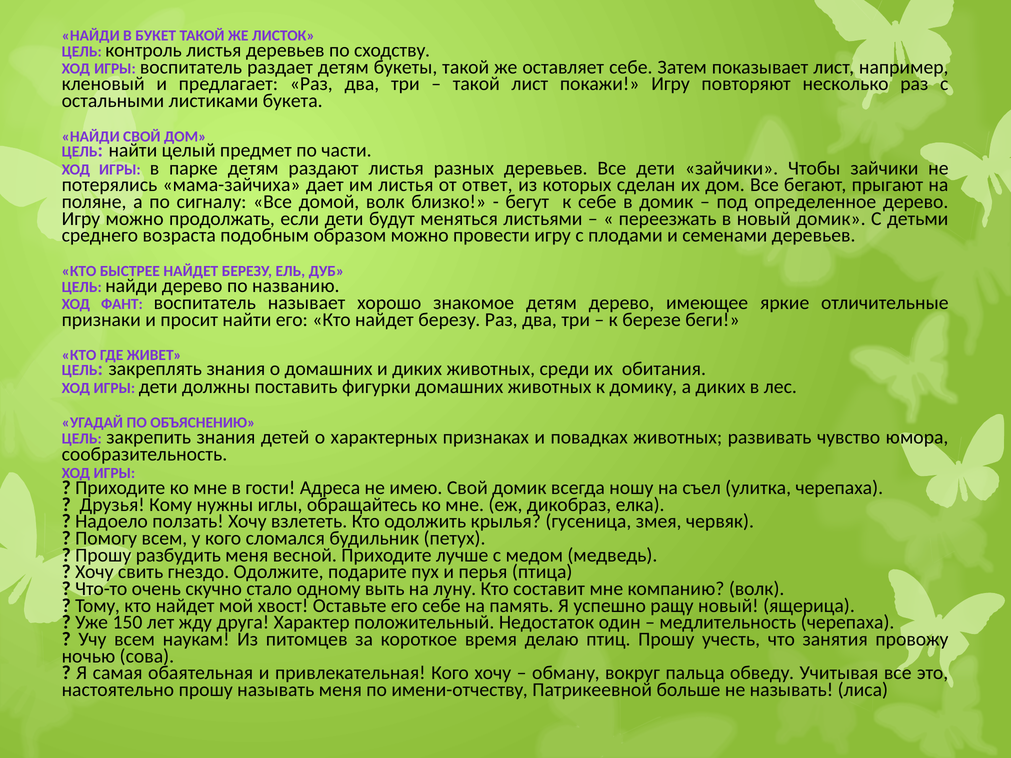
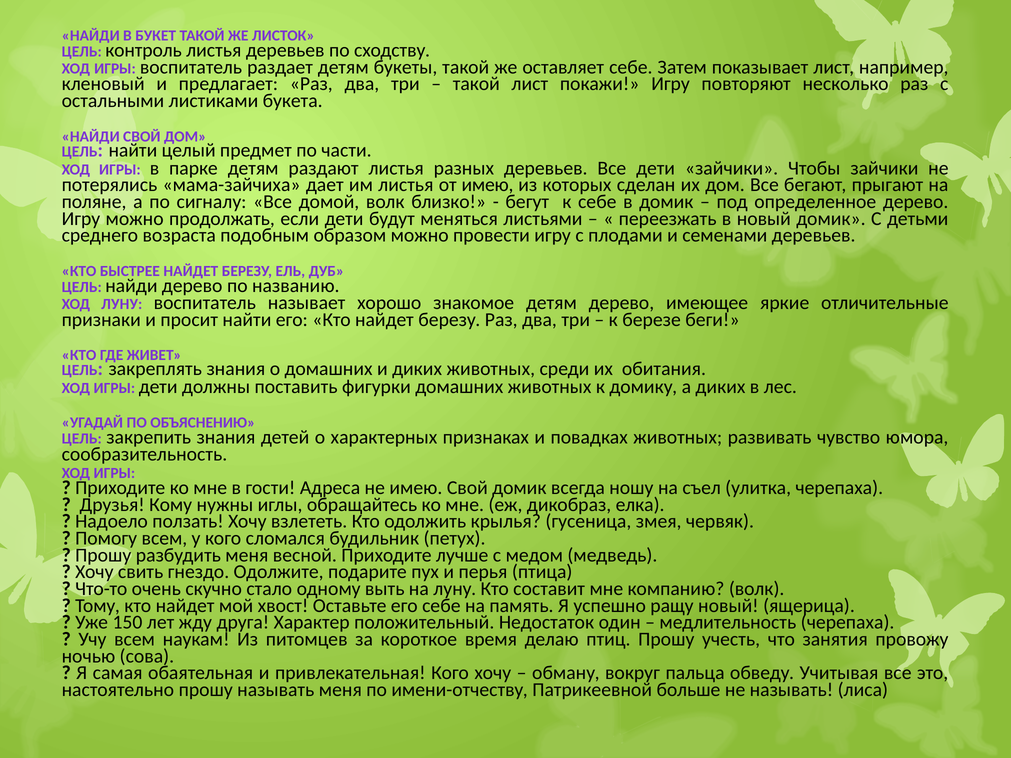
от ответ: ответ -> имею
ХОД ФАНТ: ФАНТ -> ЛУНУ
